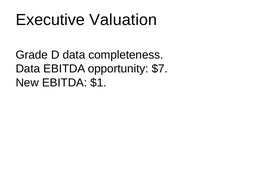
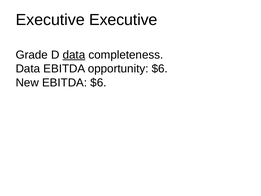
Executive Valuation: Valuation -> Executive
data at (74, 55) underline: none -> present
opportunity $7: $7 -> $6
EBITDA $1: $1 -> $6
